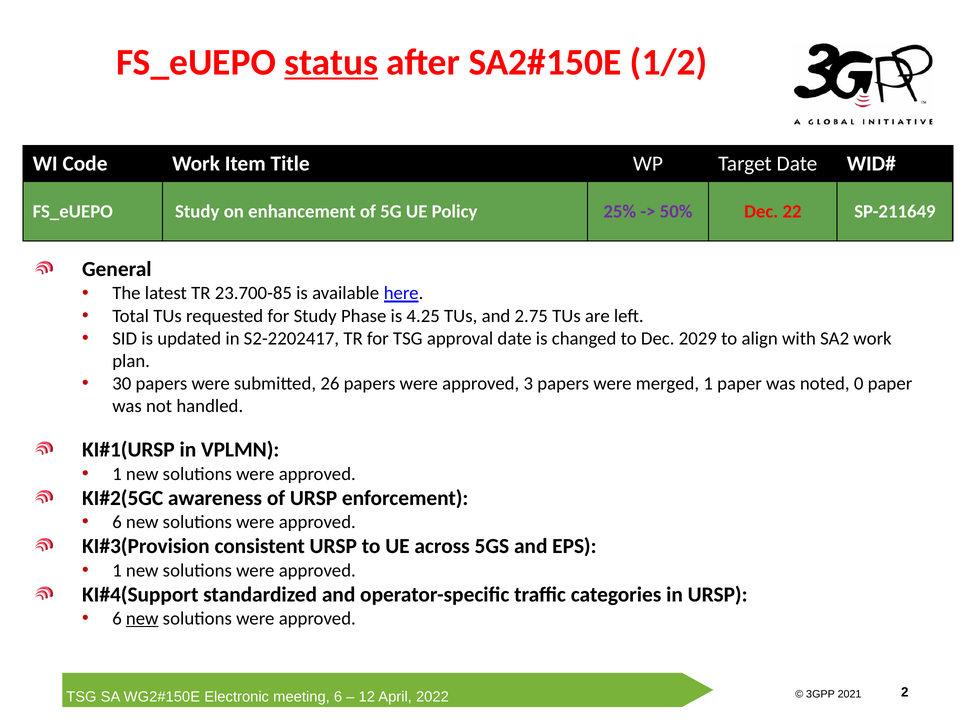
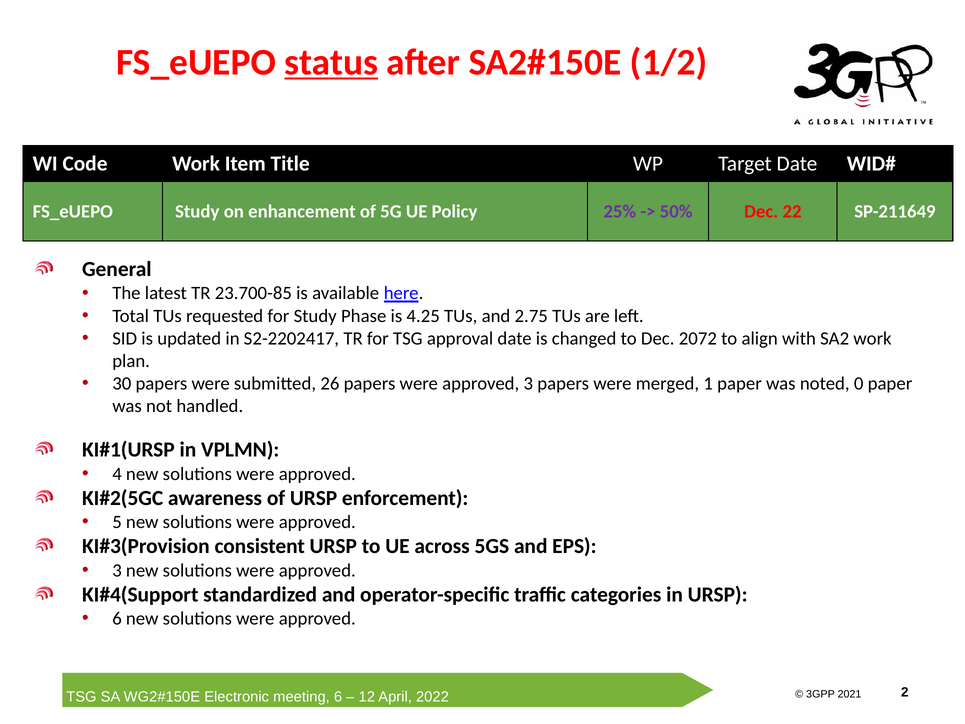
2029: 2029 -> 2072
1 at (117, 474): 1 -> 4
6 at (117, 522): 6 -> 5
1 at (117, 570): 1 -> 3
new at (142, 618) underline: present -> none
